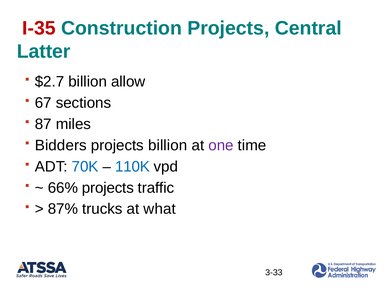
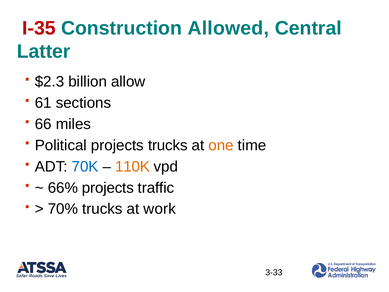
Construction Projects: Projects -> Allowed
$2.7: $2.7 -> $2.3
67: 67 -> 61
87: 87 -> 66
Bidders: Bidders -> Political
projects billion: billion -> trucks
one colour: purple -> orange
110K colour: blue -> orange
87%: 87% -> 70%
what: what -> work
